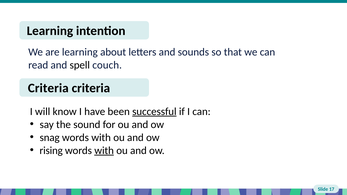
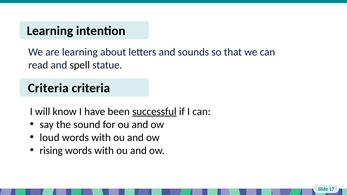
couch: couch -> statue
snag: snag -> loud
with at (104, 151) underline: present -> none
